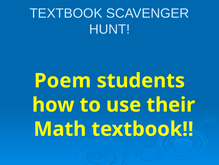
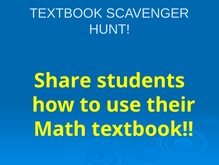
Poem: Poem -> Share
